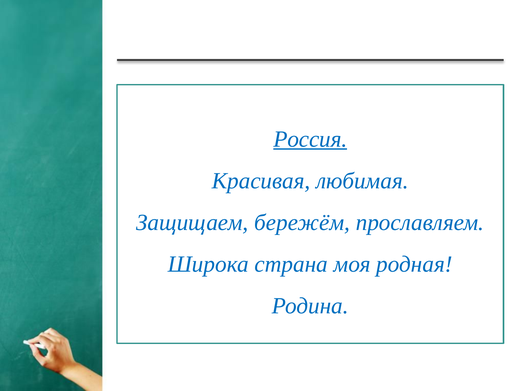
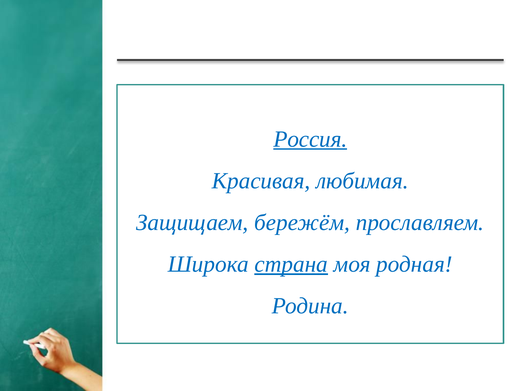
страна underline: none -> present
